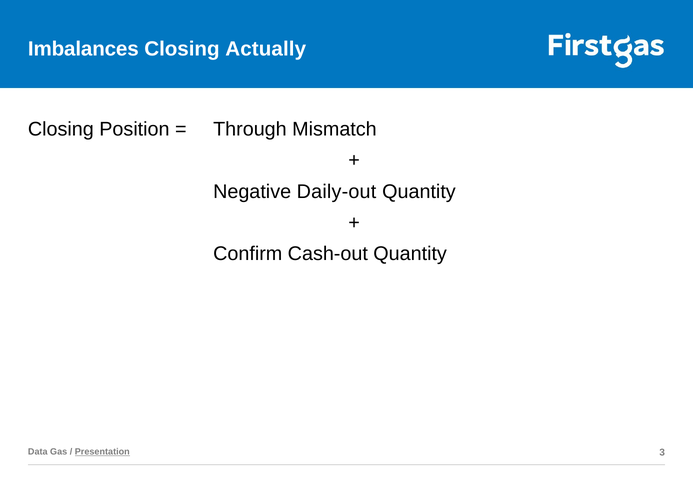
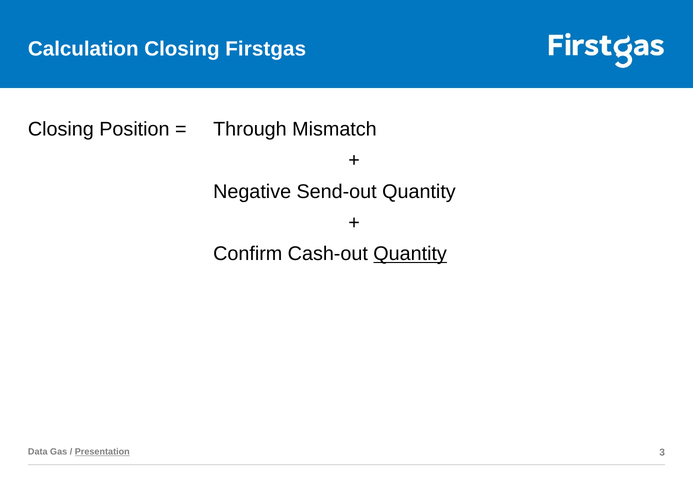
Imbalances: Imbalances -> Calculation
Actually: Actually -> Firstgas
Daily-out: Daily-out -> Send-out
Quantity at (410, 254) underline: none -> present
